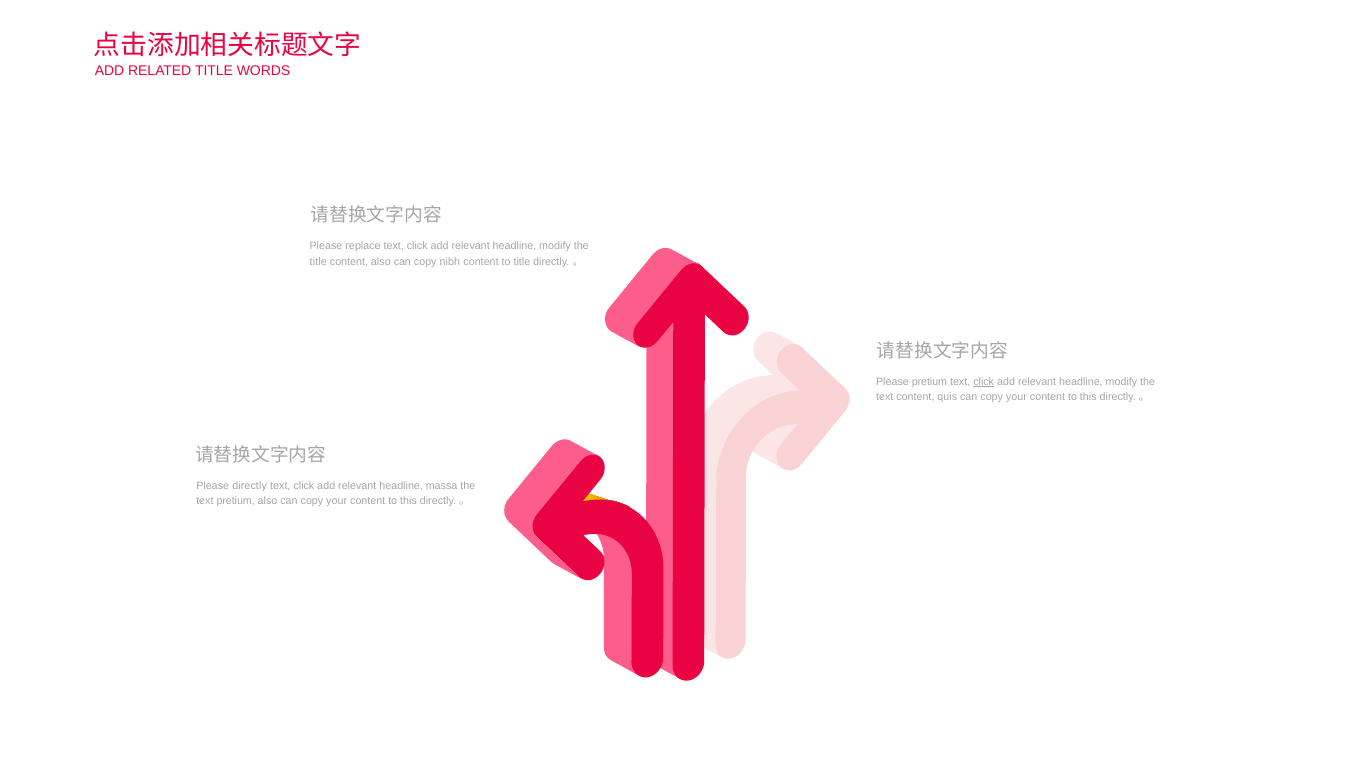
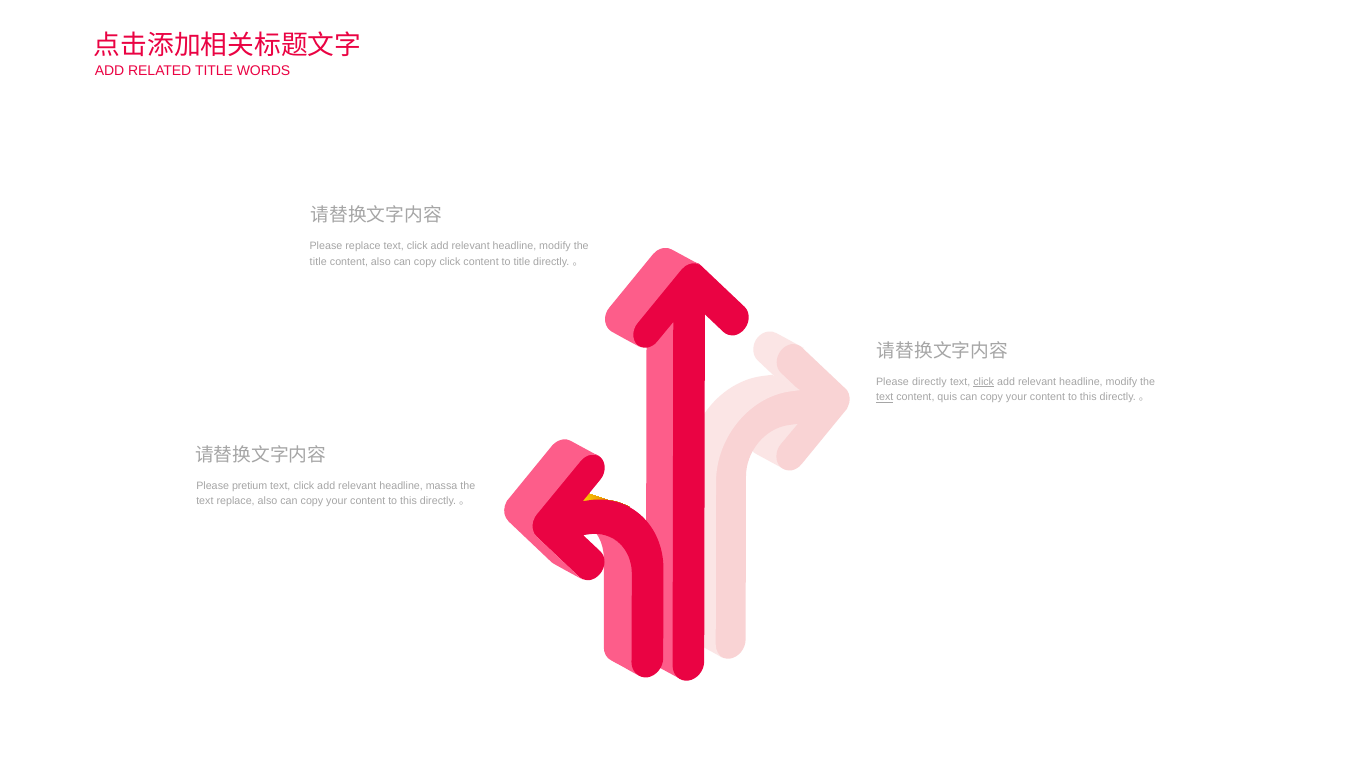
copy nibh: nibh -> click
Please pretium: pretium -> directly
text at (885, 397) underline: none -> present
Please directly: directly -> pretium
text pretium: pretium -> replace
